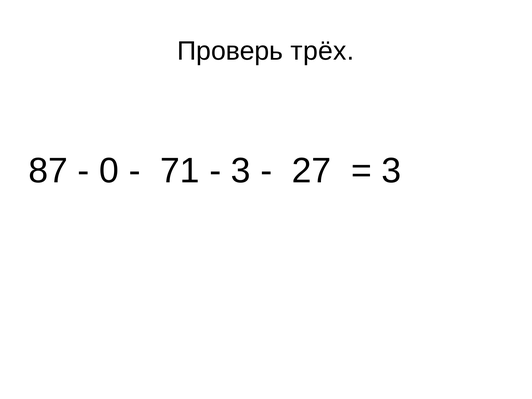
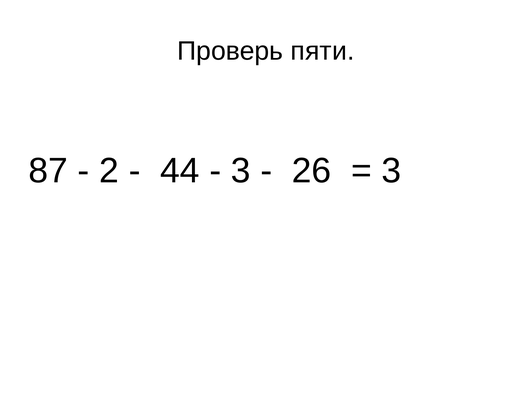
трёх: трёх -> пяти
0: 0 -> 2
71: 71 -> 44
27: 27 -> 26
